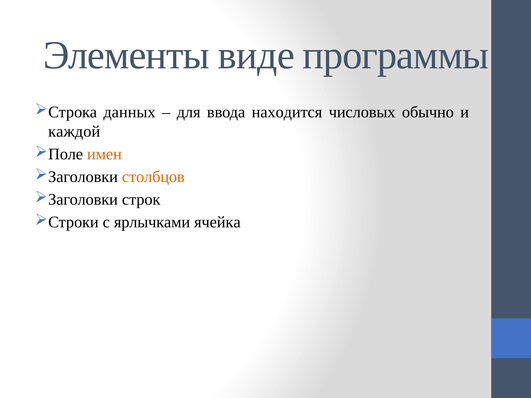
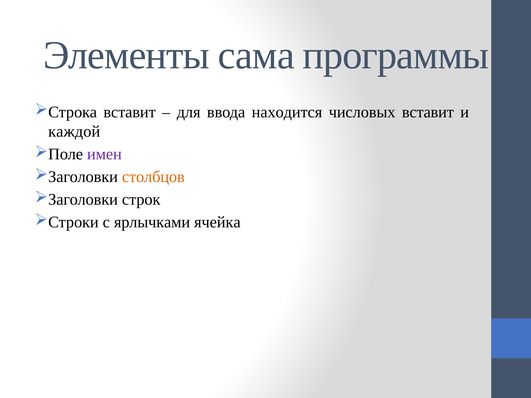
виде: виде -> сама
данных at (130, 112): данных -> вставит
числовых обычно: обычно -> вставит
имен colour: orange -> purple
